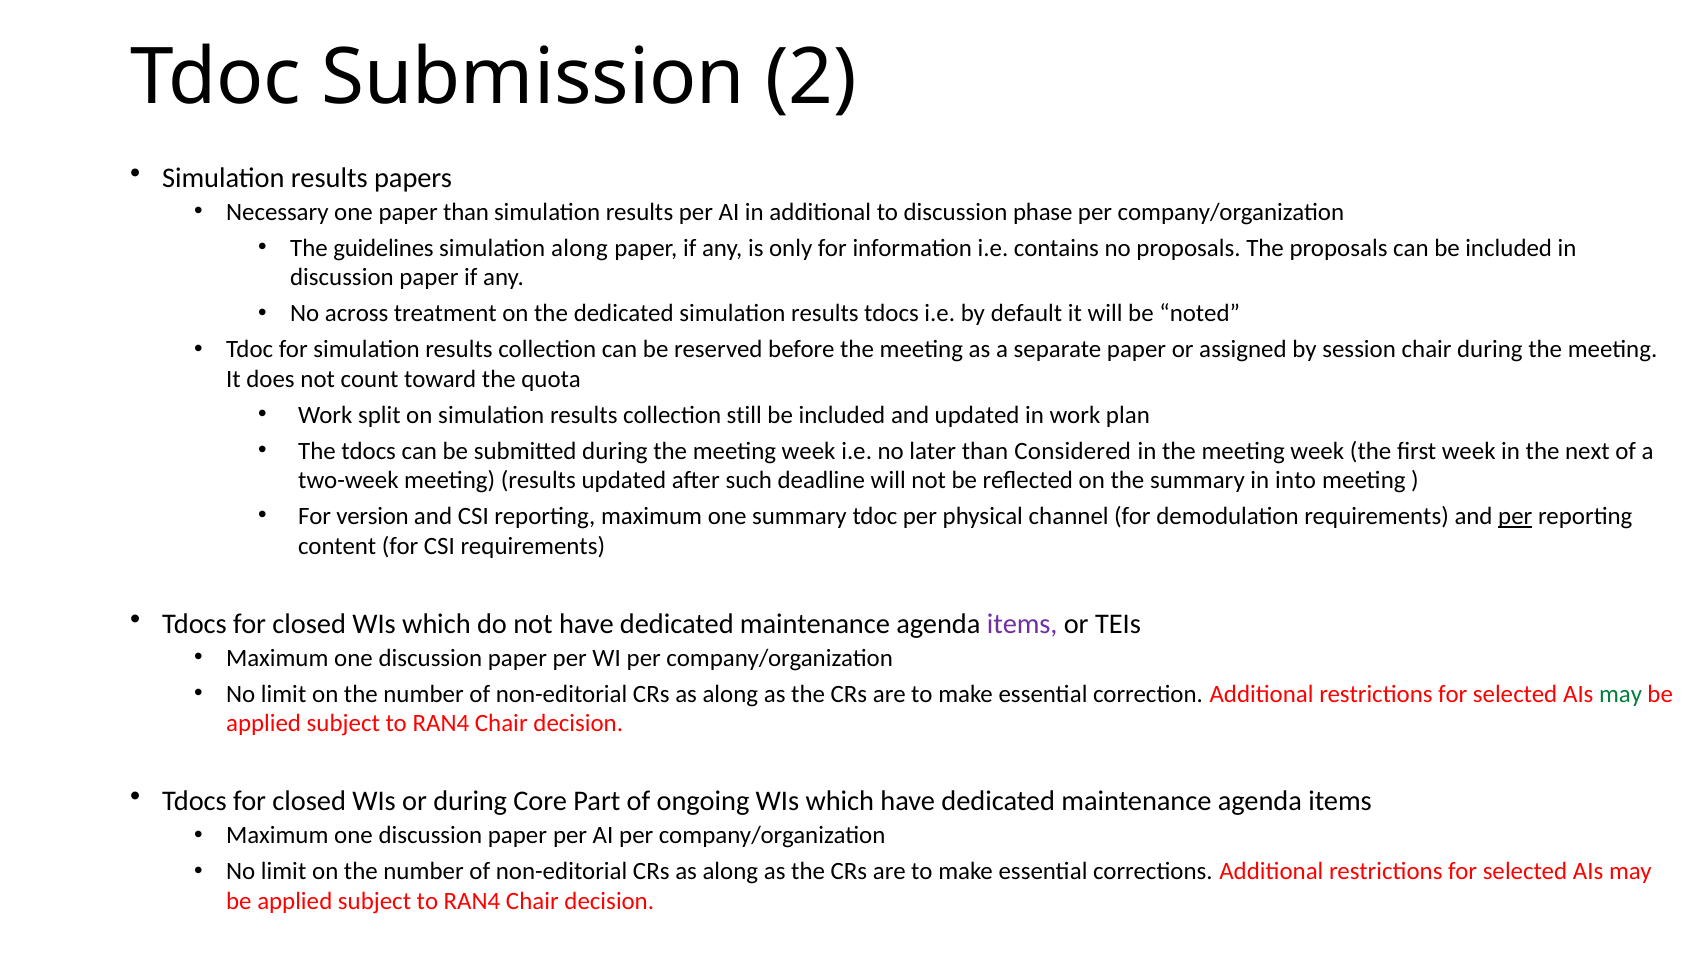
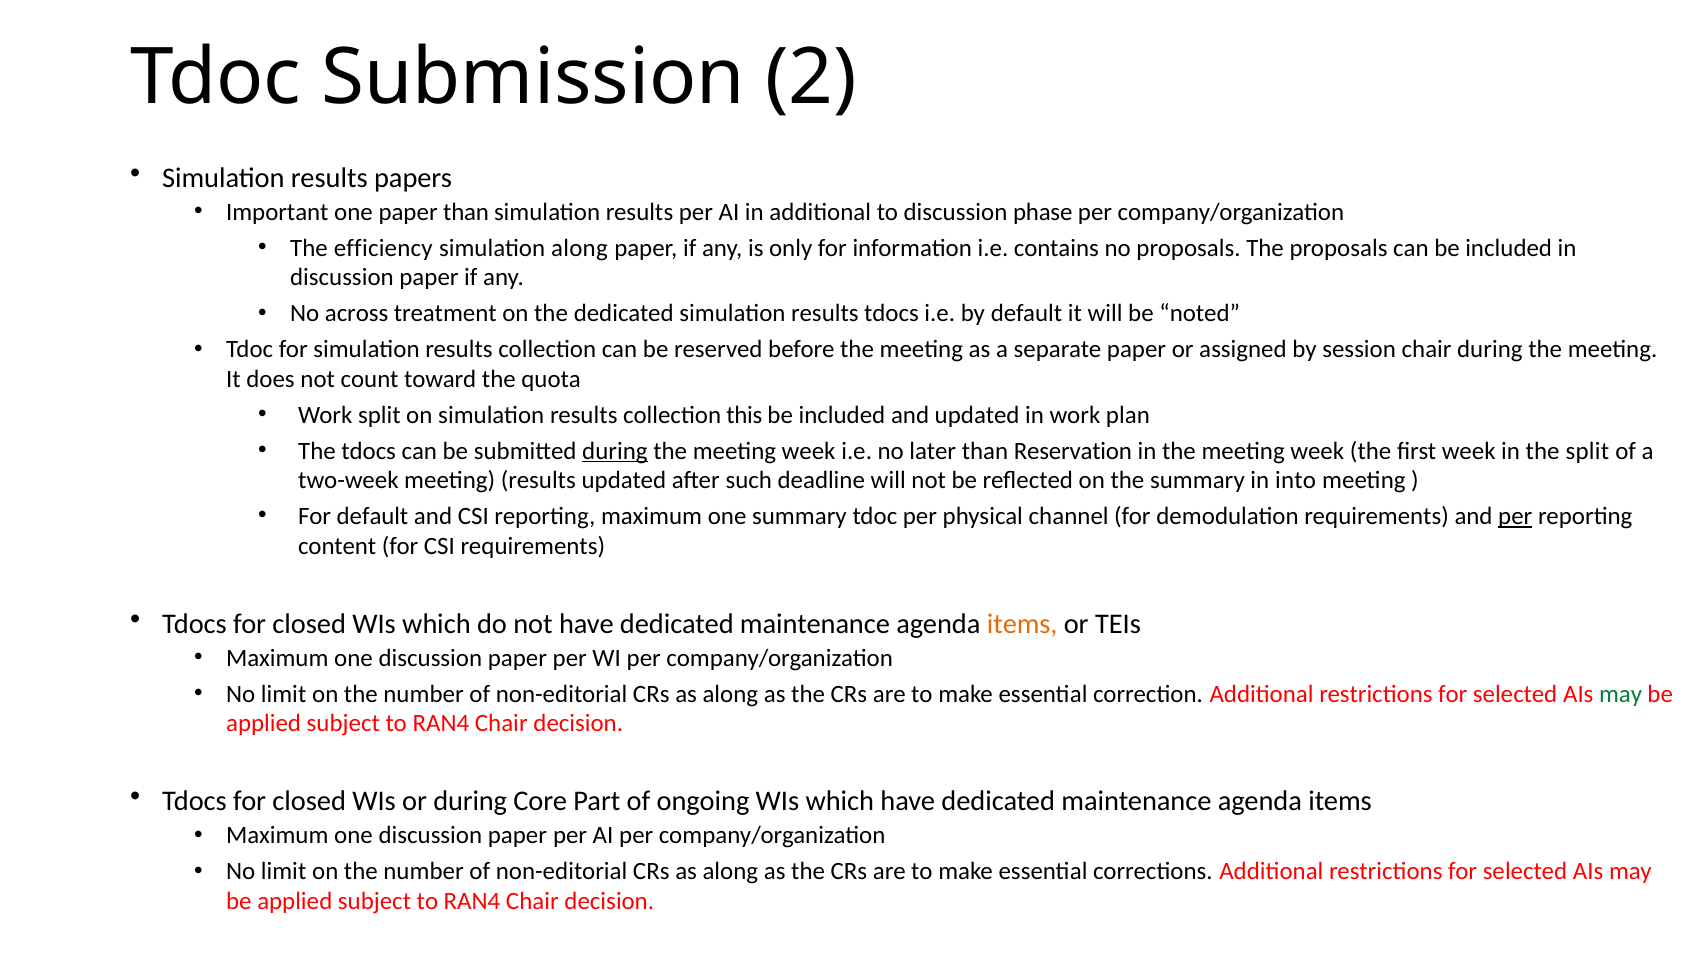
Necessary: Necessary -> Important
guidelines: guidelines -> efficiency
still: still -> this
during at (615, 451) underline: none -> present
Considered: Considered -> Reservation
the next: next -> split
For version: version -> default
items at (1022, 624) colour: purple -> orange
